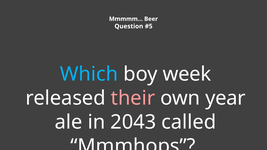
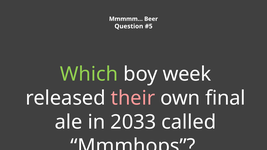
Which colour: light blue -> light green
year: year -> final
2043: 2043 -> 2033
